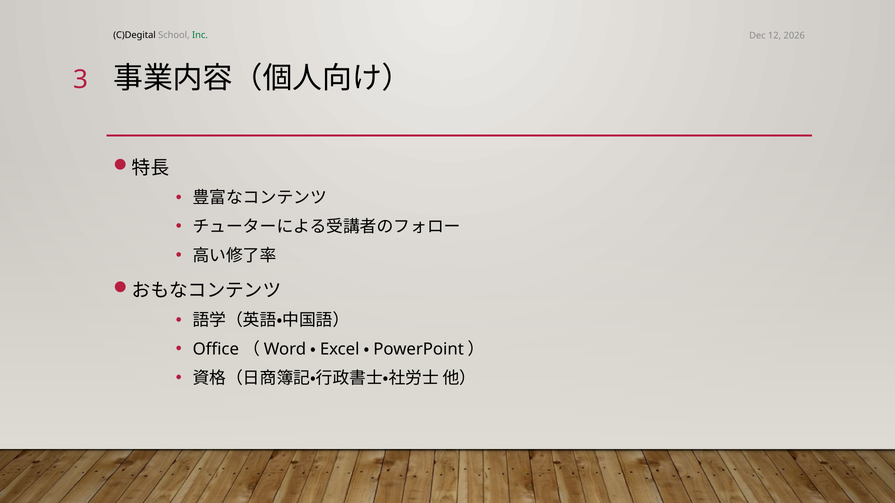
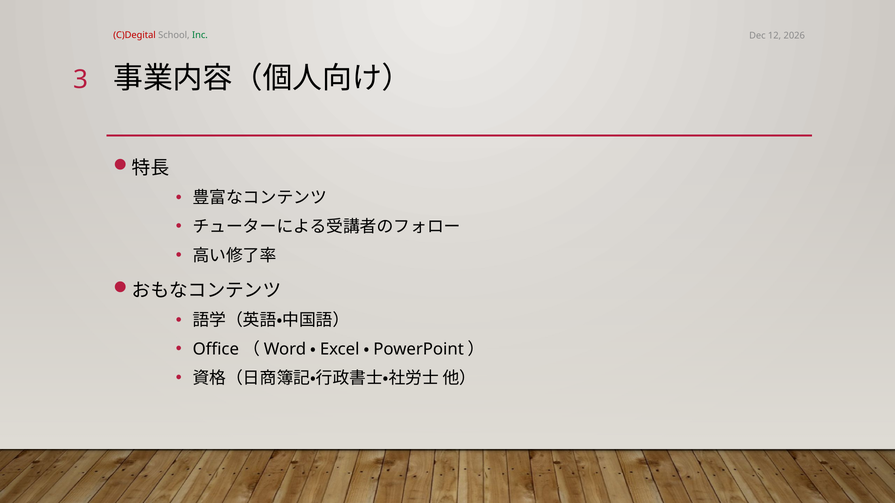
C)Degital colour: black -> red
